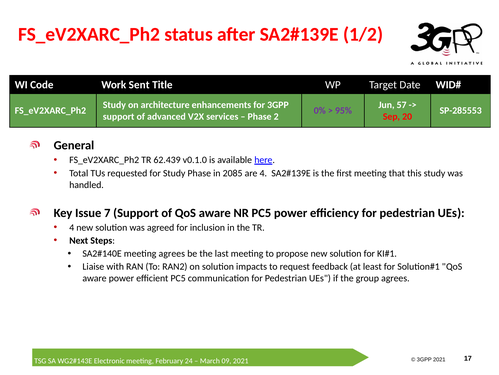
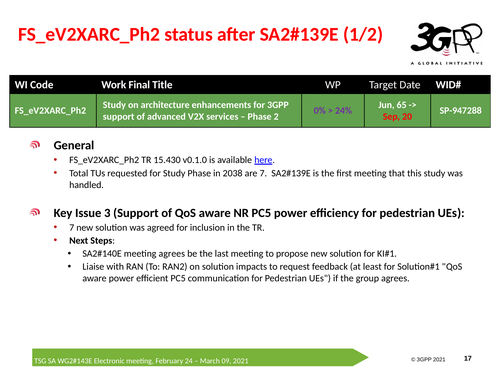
Sent: Sent -> Final
57: 57 -> 65
95%: 95% -> 24%
SP-285553: SP-285553 -> SP-947288
62.439: 62.439 -> 15.430
2085: 2085 -> 2038
are 4: 4 -> 7
7: 7 -> 3
4 at (72, 227): 4 -> 7
